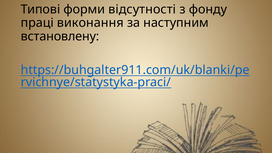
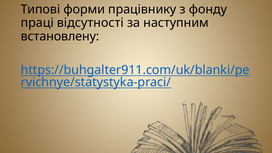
відсутності: відсутності -> працівнику
виконання: виконання -> відсутності
